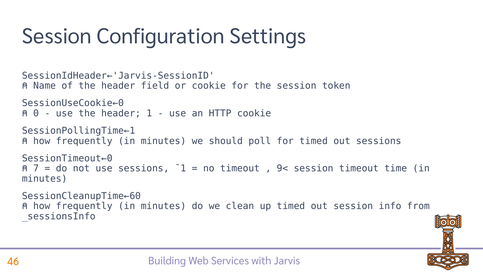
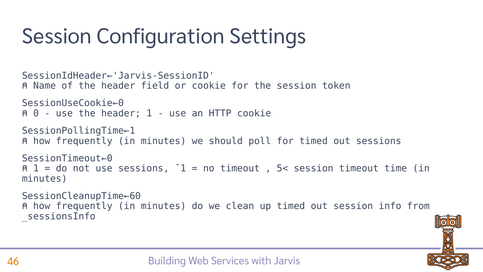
7 at (36, 168): 7 -> 1
9<: 9< -> 5<
